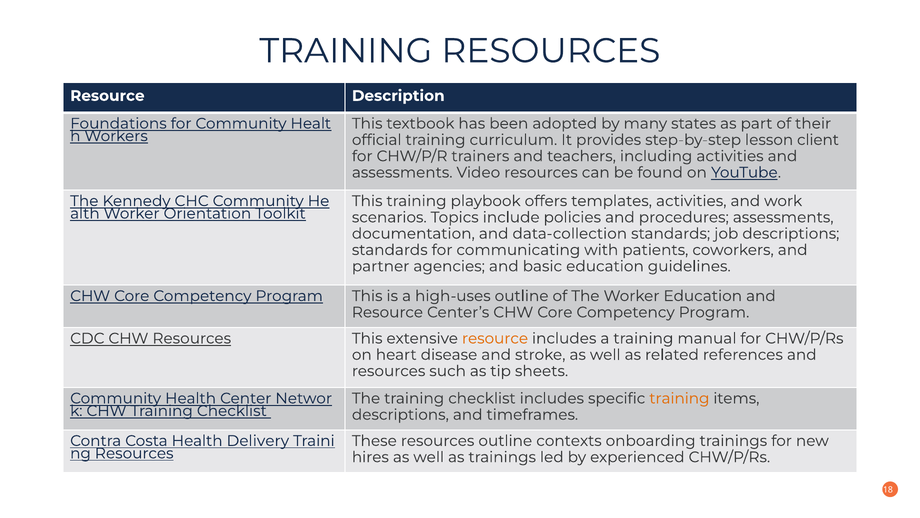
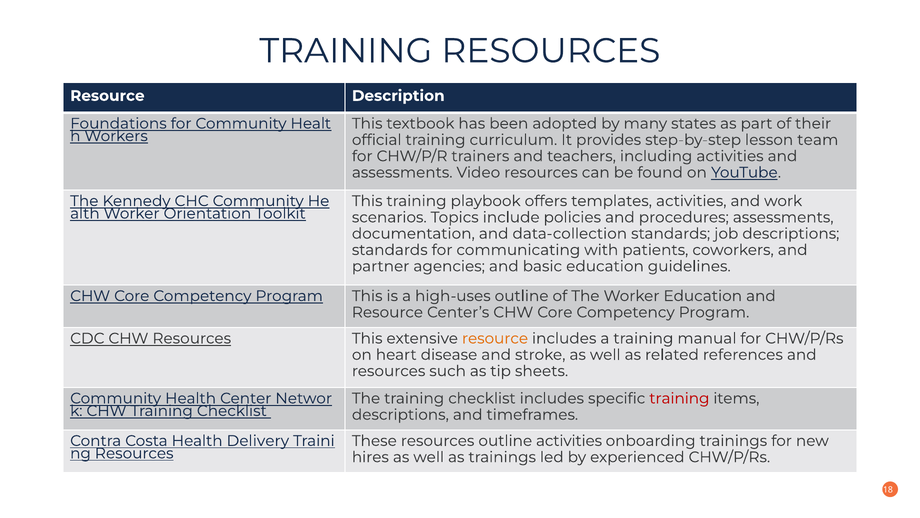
client: client -> team
training at (679, 398) colour: orange -> red
outline contexts: contexts -> activities
